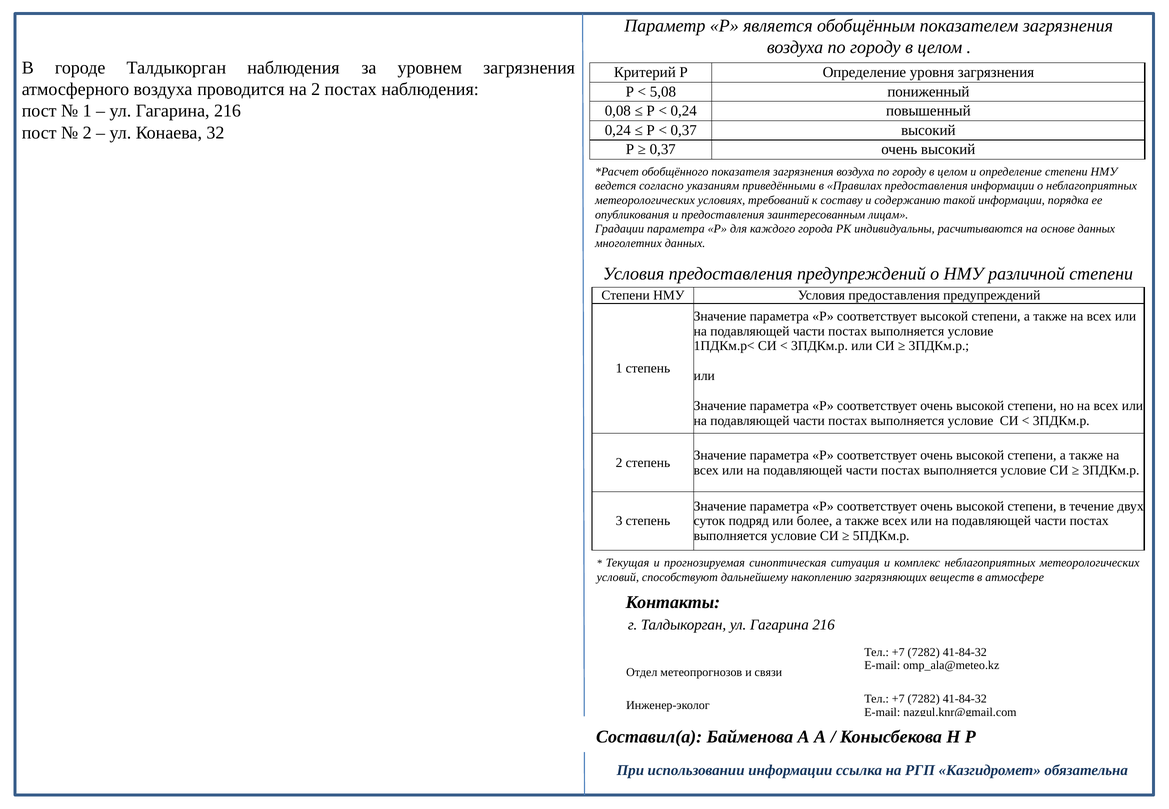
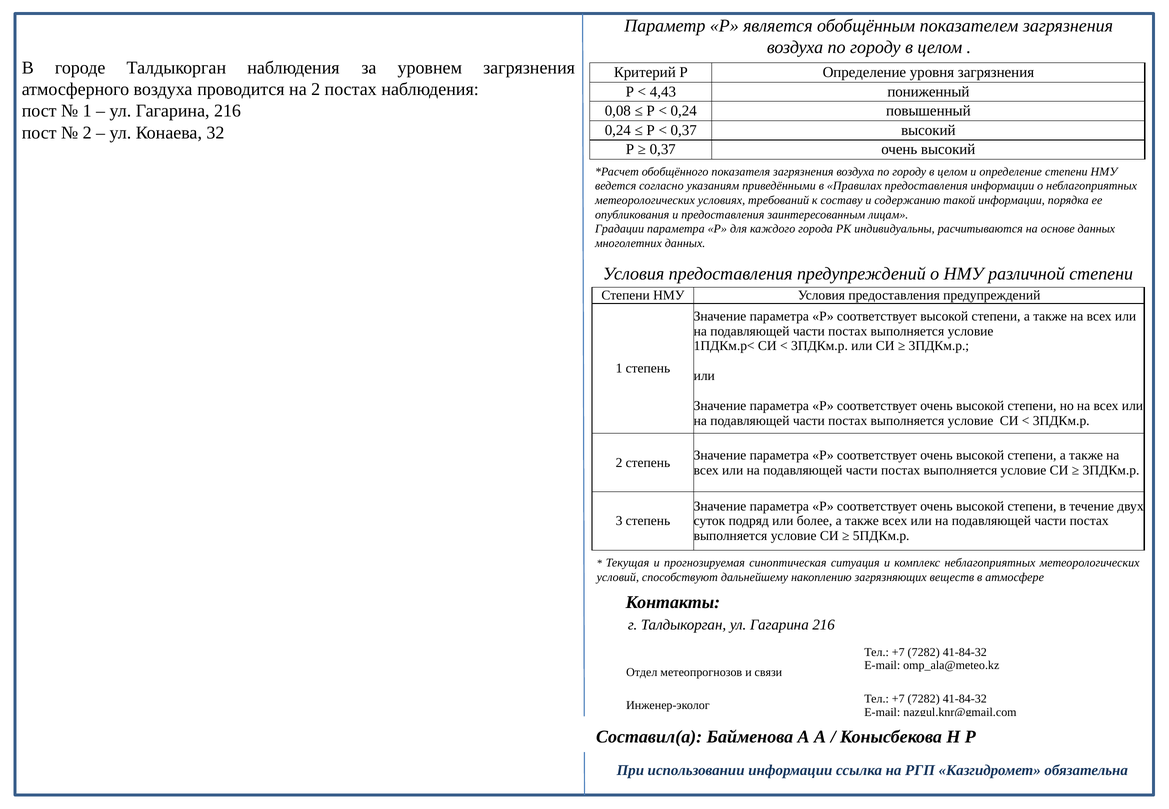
5,08: 5,08 -> 4,43
